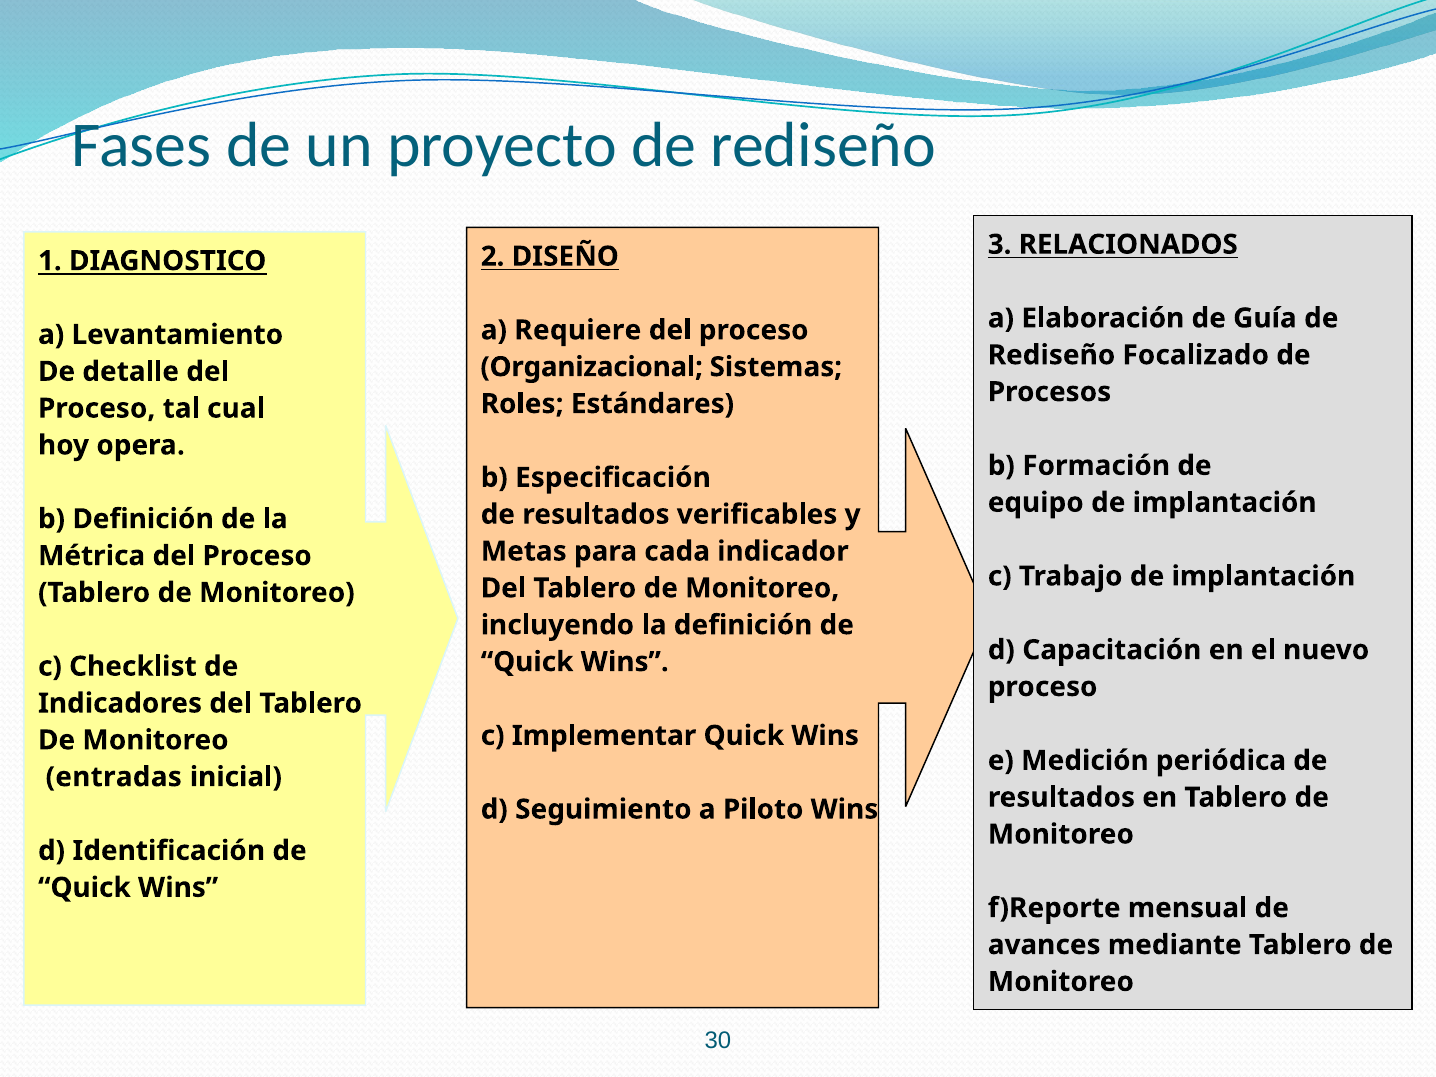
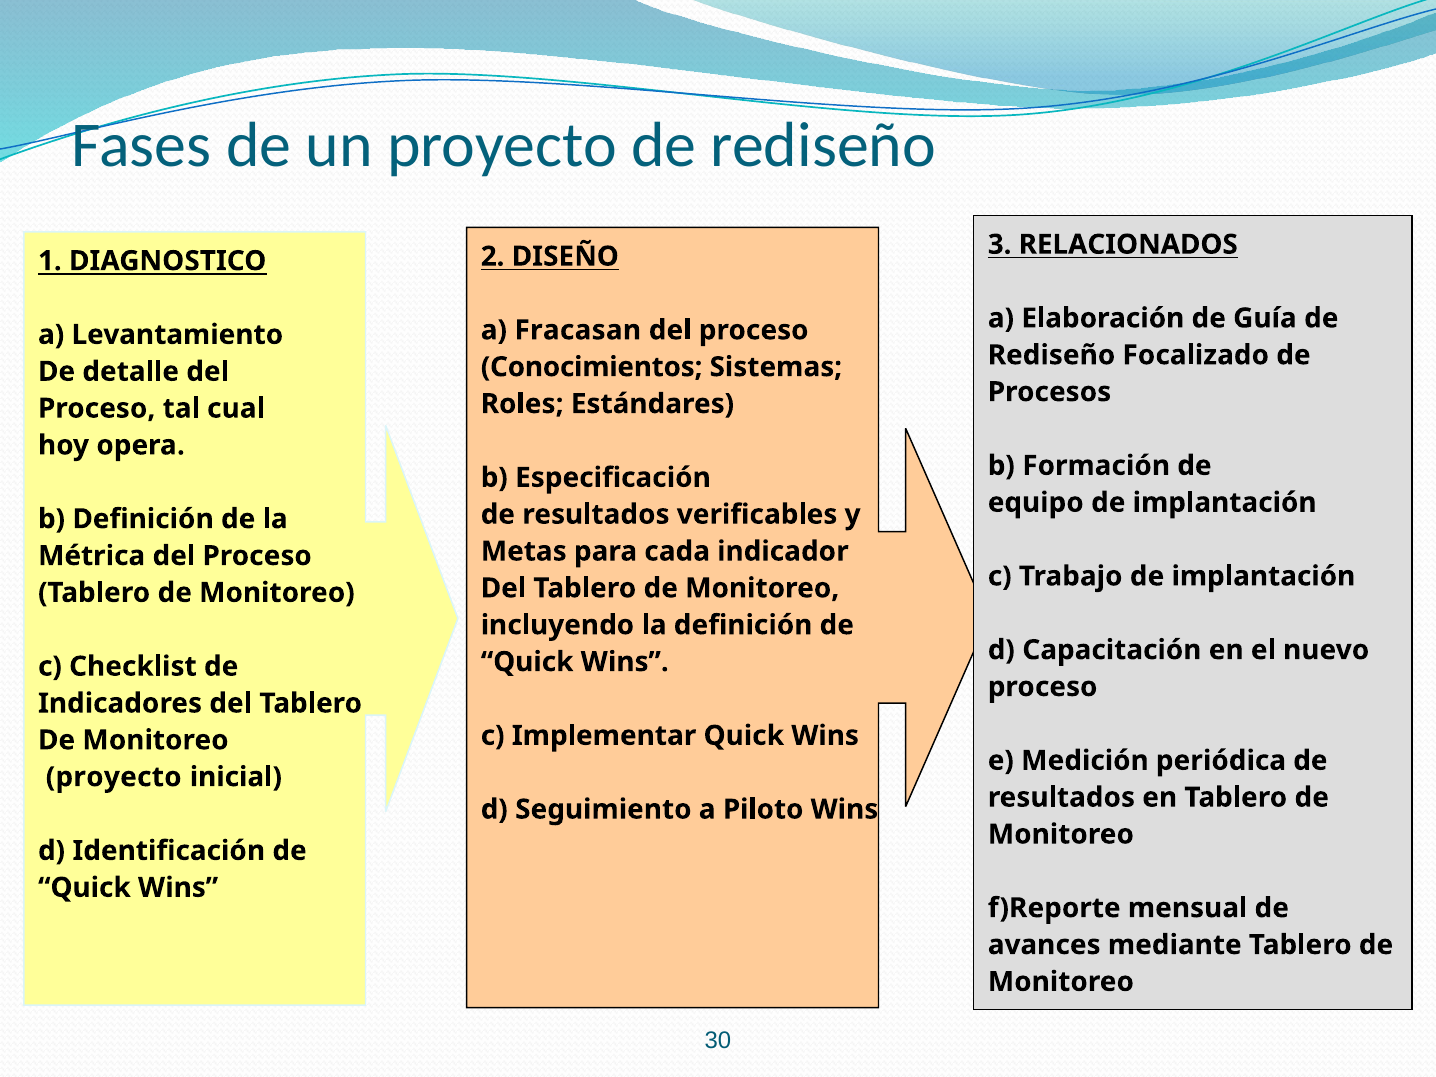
Requiere: Requiere -> Fracasan
Organizacional: Organizacional -> Conocimientos
entradas at (114, 777): entradas -> proyecto
